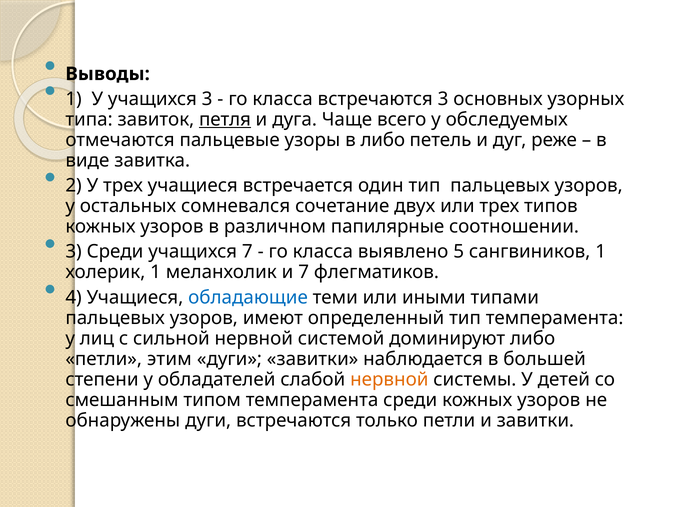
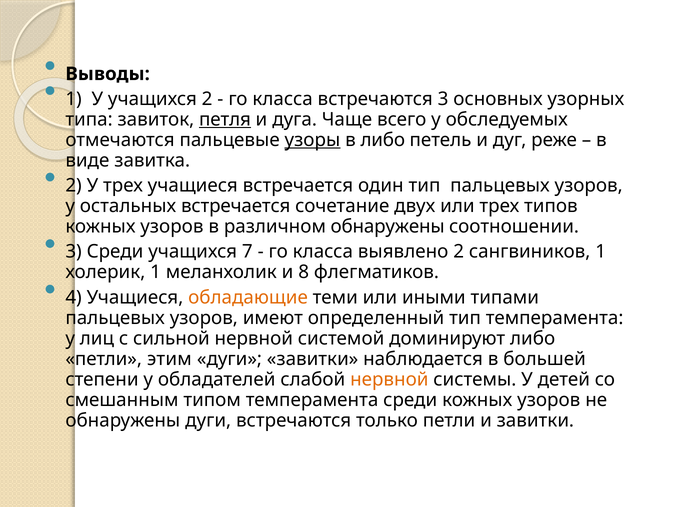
учащихся 3: 3 -> 2
узоры underline: none -> present
остальных сомневался: сомневался -> встречается
различном папилярные: папилярные -> обнаружены
выявлено 5: 5 -> 2
и 7: 7 -> 8
обладающие colour: blue -> orange
